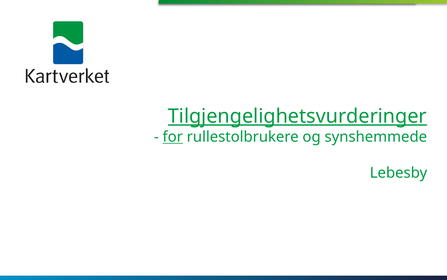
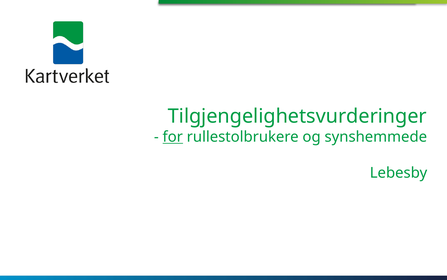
Tilgjengelighetsvurderinger underline: present -> none
